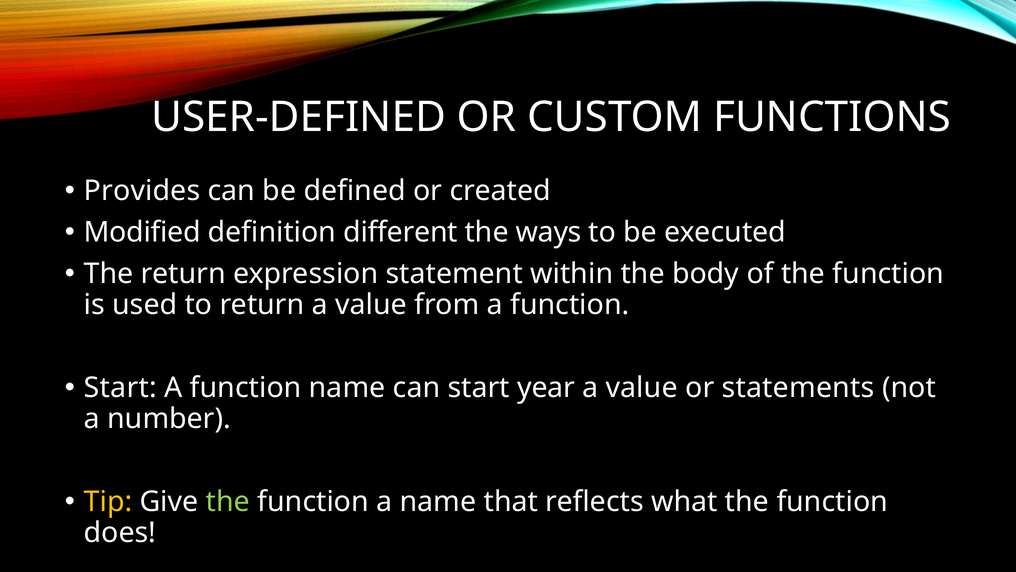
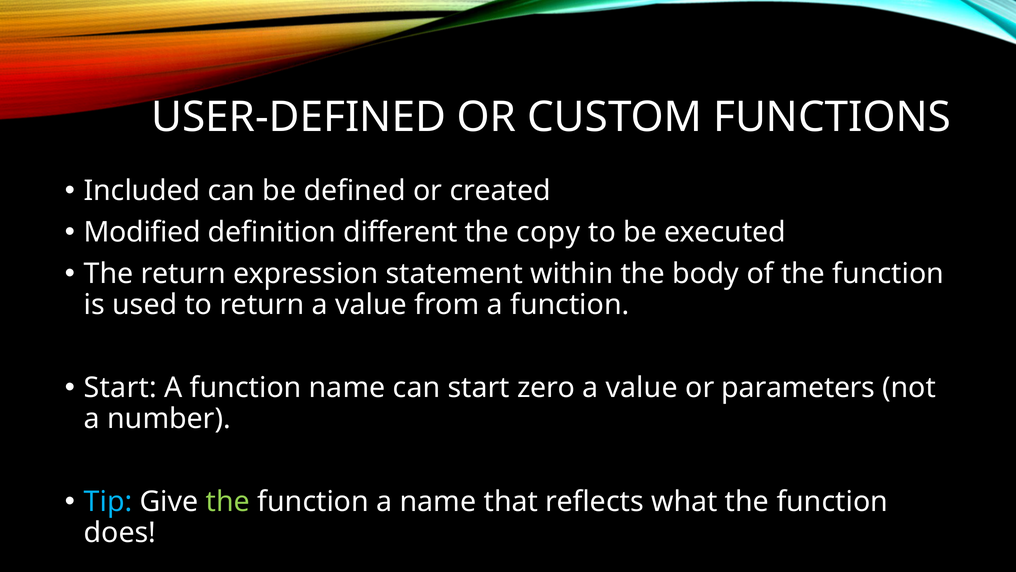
Provides: Provides -> Included
ways: ways -> copy
year: year -> zero
statements: statements -> parameters
Tip colour: yellow -> light blue
